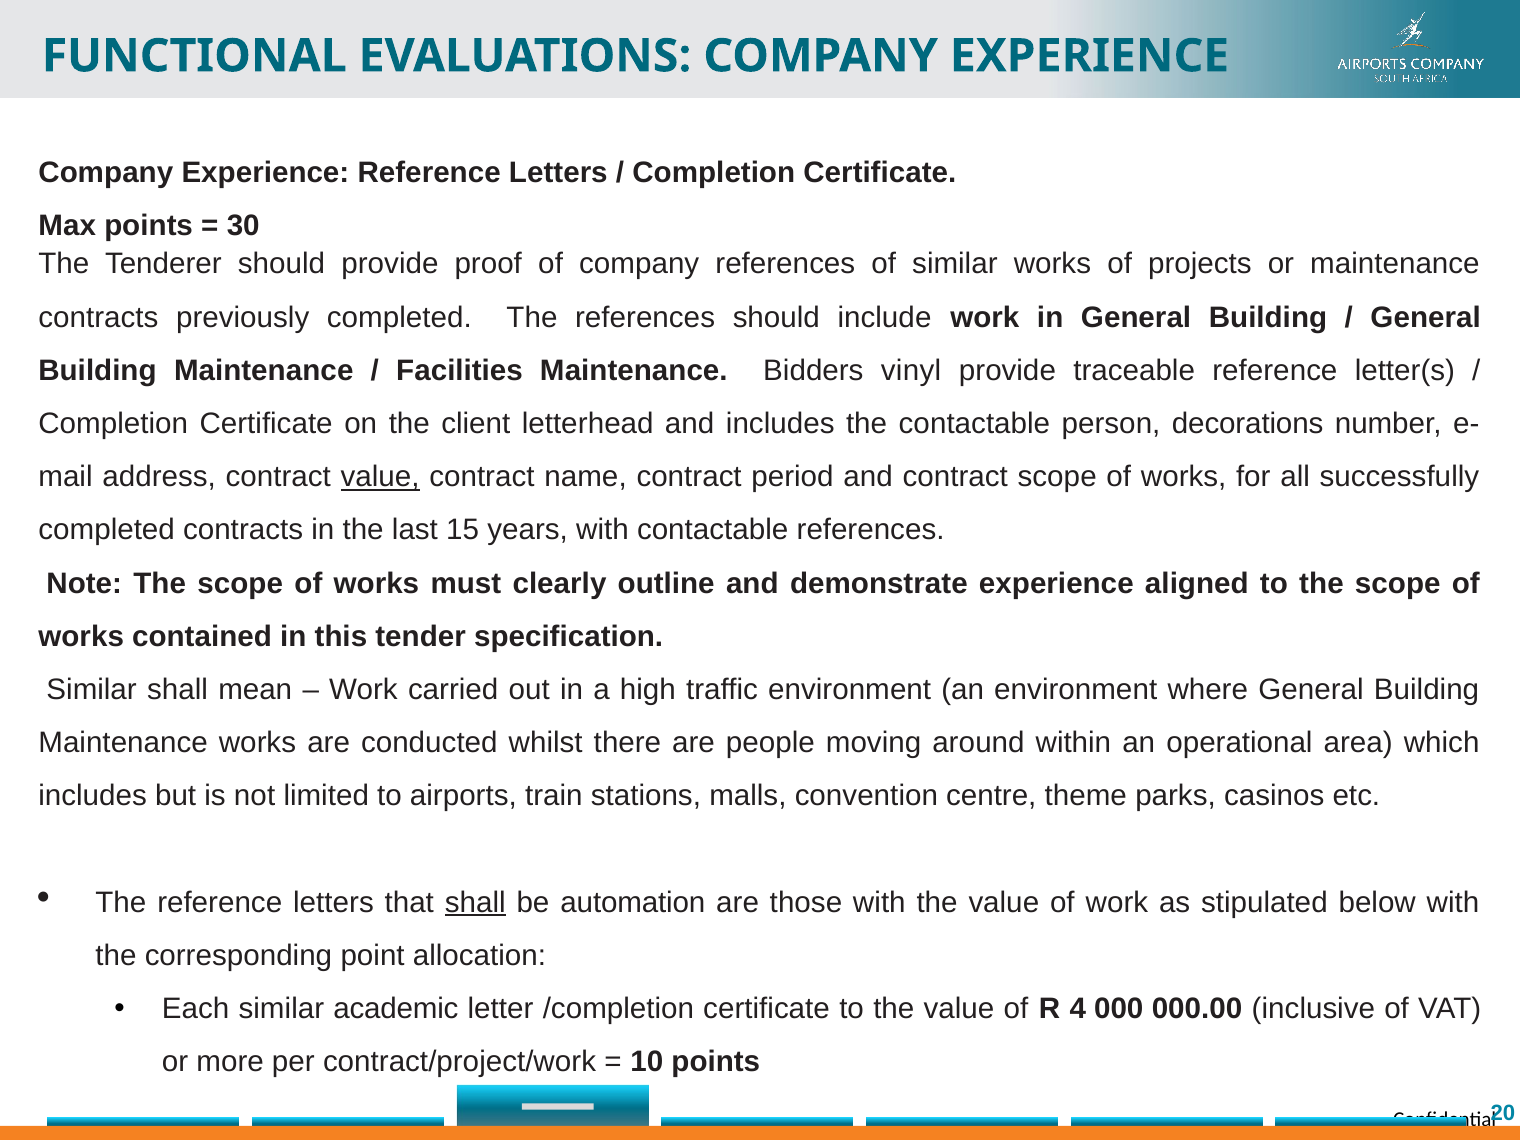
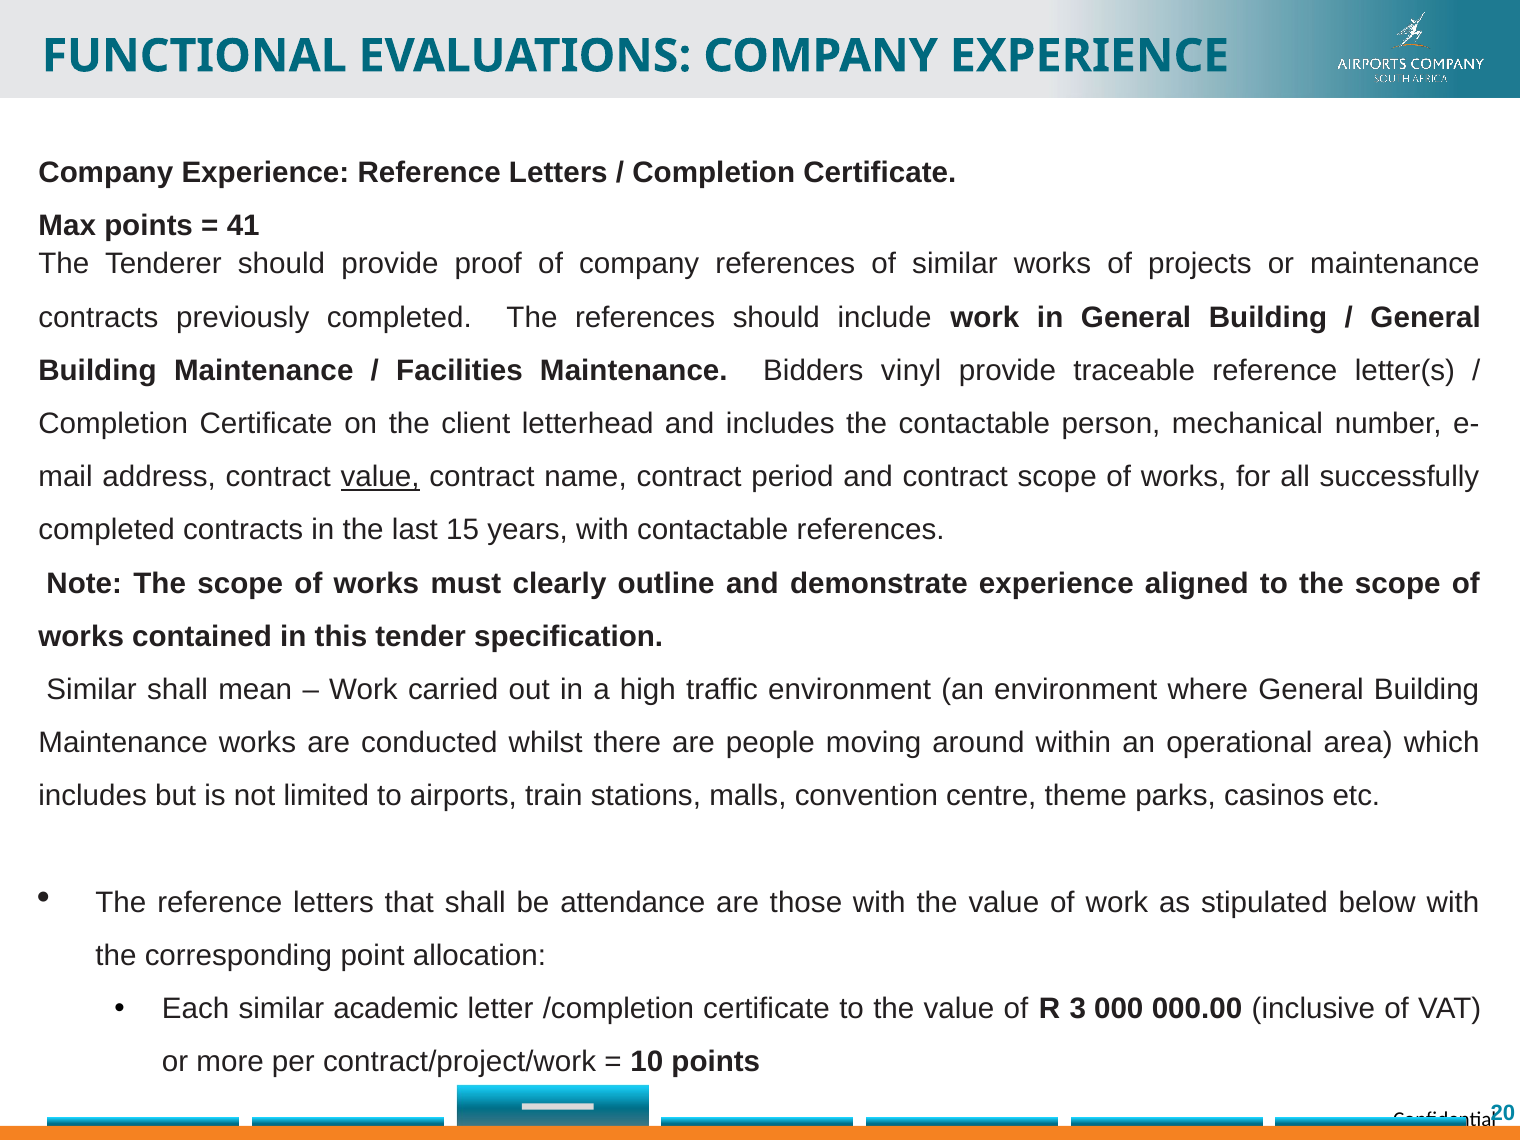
30: 30 -> 41
decorations: decorations -> mechanical
shall at (475, 903) underline: present -> none
automation: automation -> attendance
4: 4 -> 3
